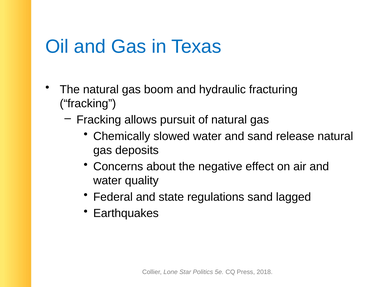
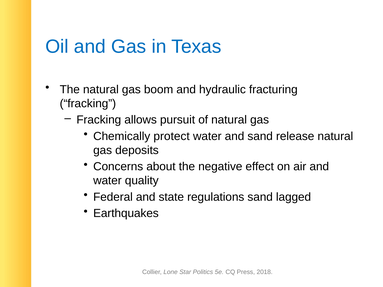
slowed: slowed -> protect
